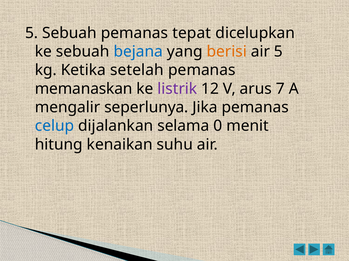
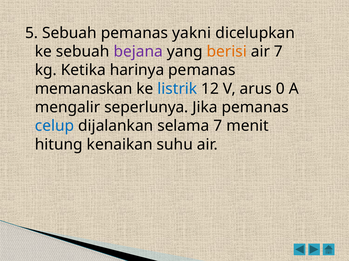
tepat: tepat -> yakni
bejana colour: blue -> purple
air 5: 5 -> 7
setelah: setelah -> harinya
listrik colour: purple -> blue
7: 7 -> 0
selama 0: 0 -> 7
